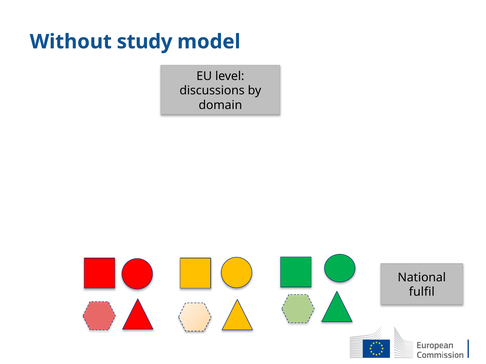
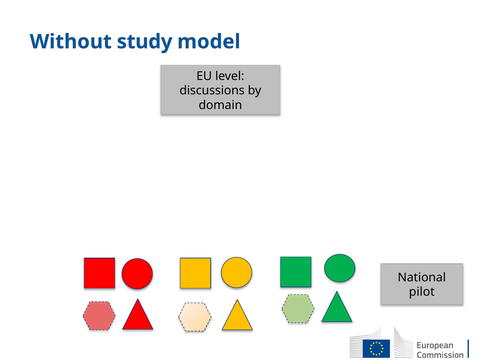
fulfil: fulfil -> pilot
